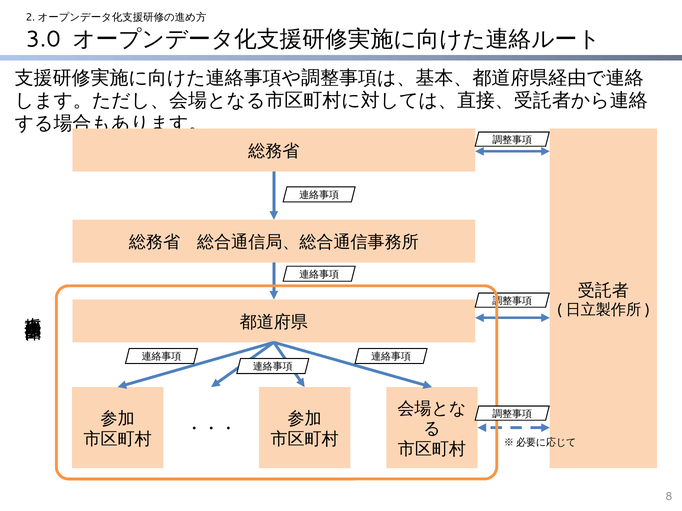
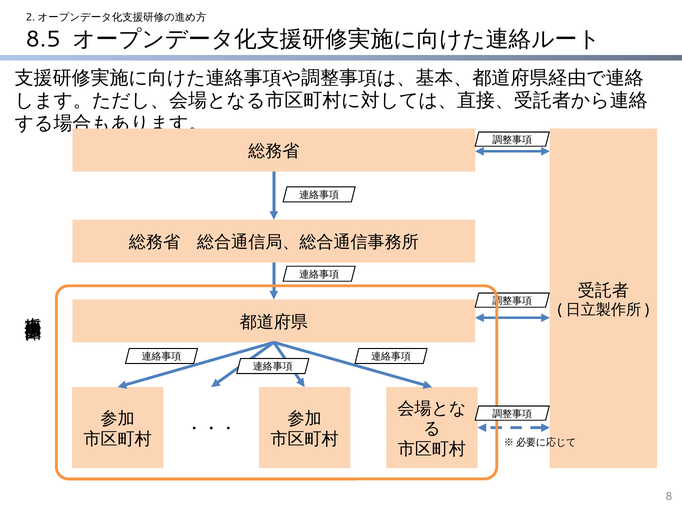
3.0: 3.0 -> 8.5
